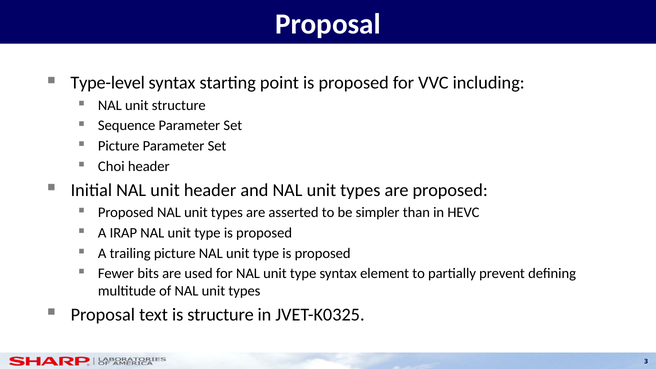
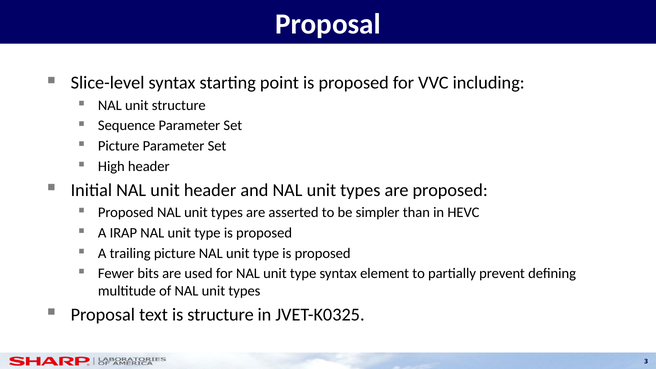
Type-level: Type-level -> Slice-level
Choi: Choi -> High
